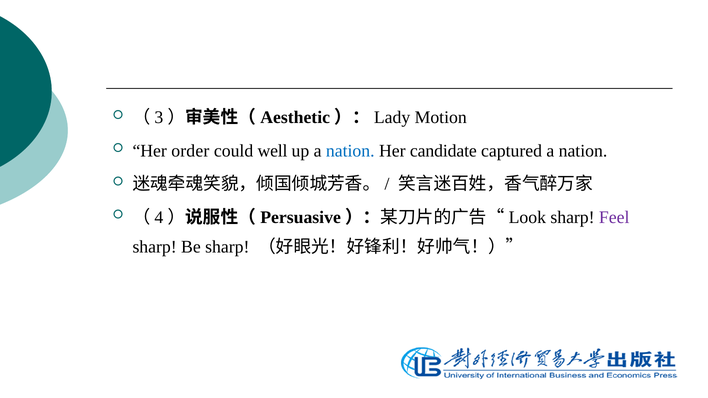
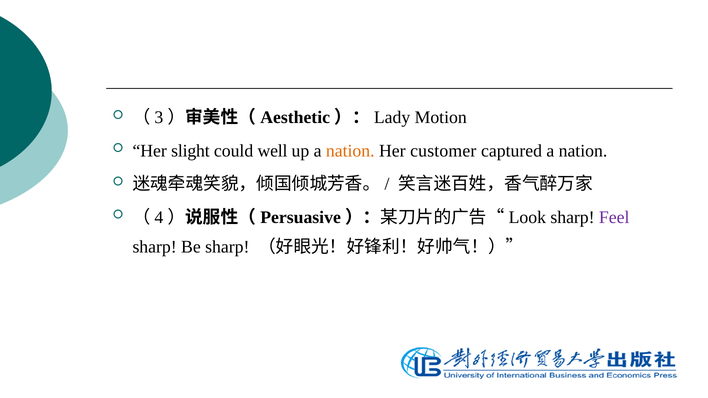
order: order -> slight
nation at (350, 151) colour: blue -> orange
candidate: candidate -> customer
